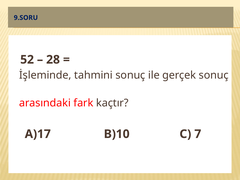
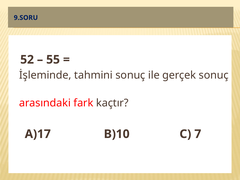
28: 28 -> 55
